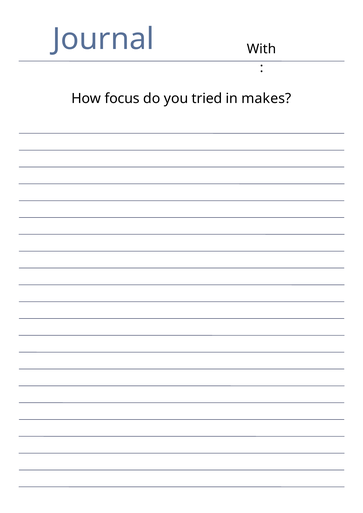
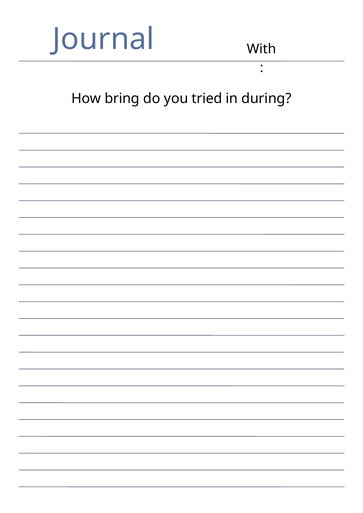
focus: focus -> bring
makes: makes -> during
